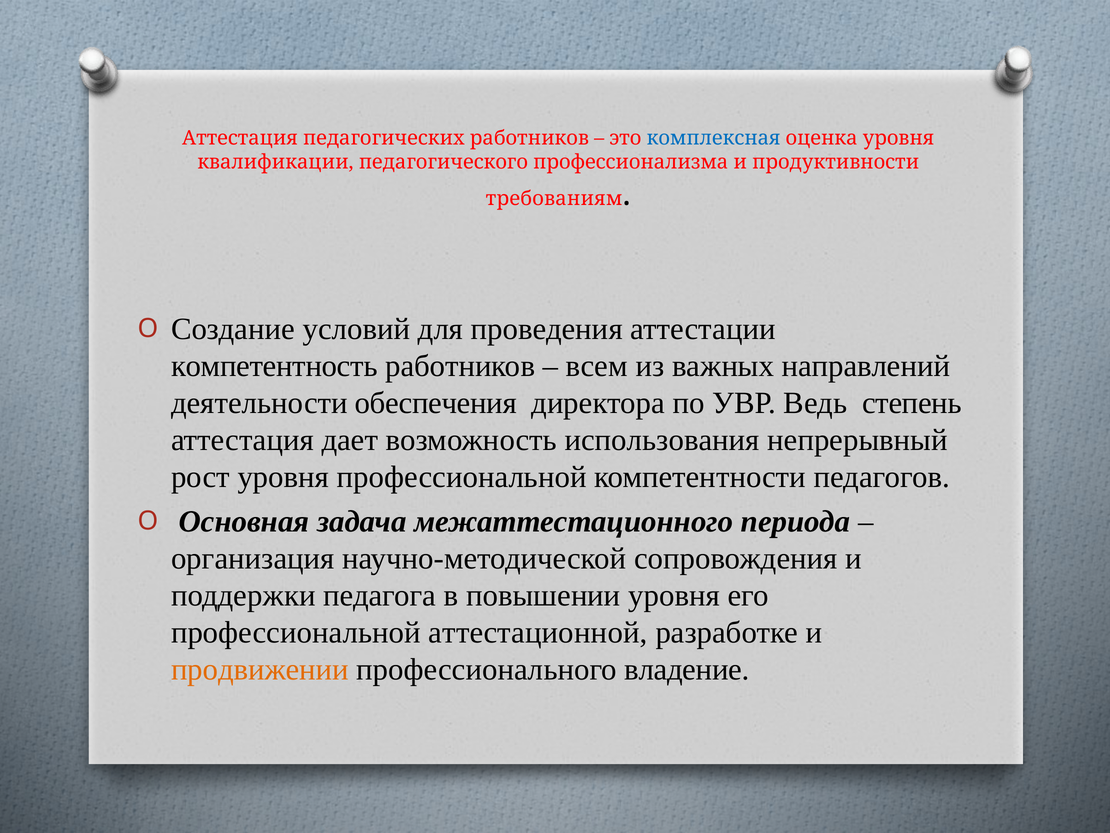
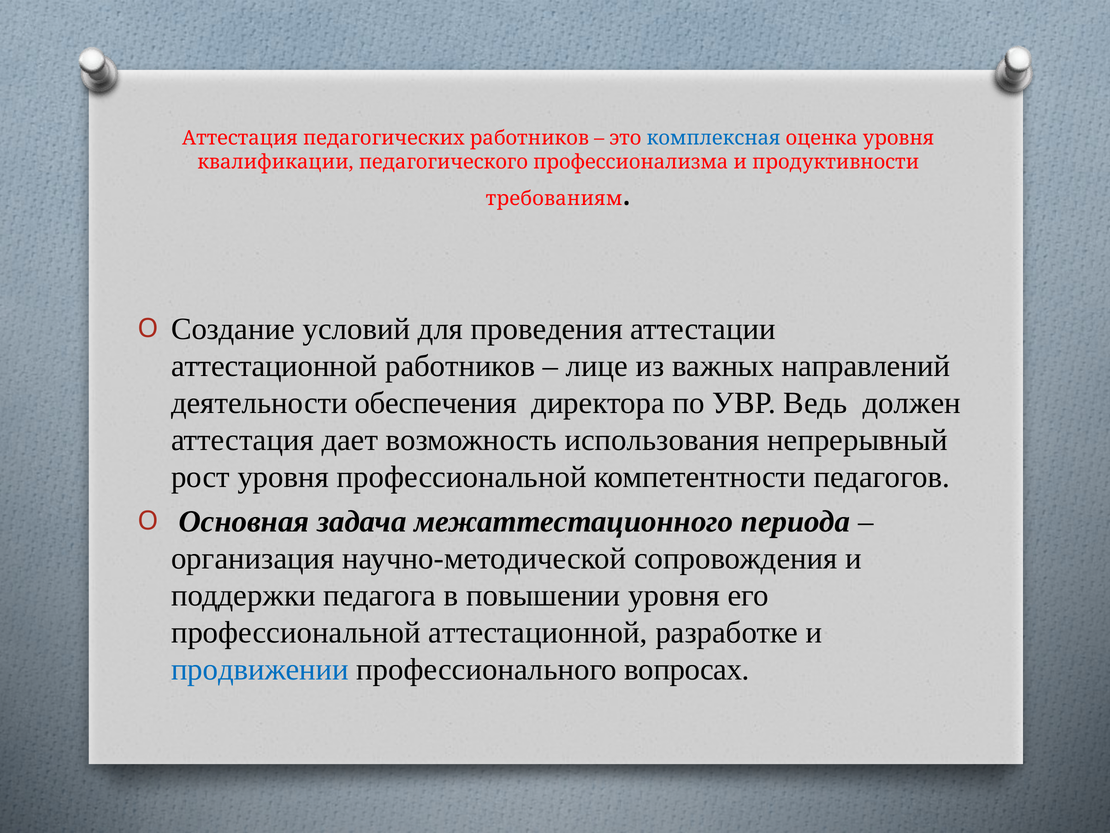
компетентность at (274, 366): компетентность -> аттестационной
всем: всем -> лице
степень: степень -> должен
продвижении colour: orange -> blue
владение: владение -> вопросах
